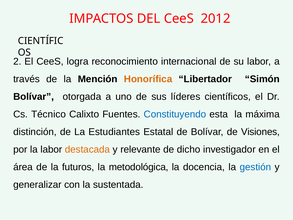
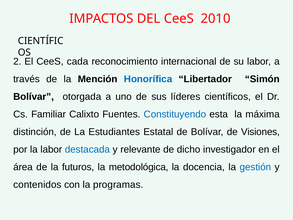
2012: 2012 -> 2010
logra: logra -> cada
Honorífica colour: orange -> blue
Técnico: Técnico -> Familiar
destacada colour: orange -> blue
generalizar: generalizar -> contenidos
sustentada: sustentada -> programas
